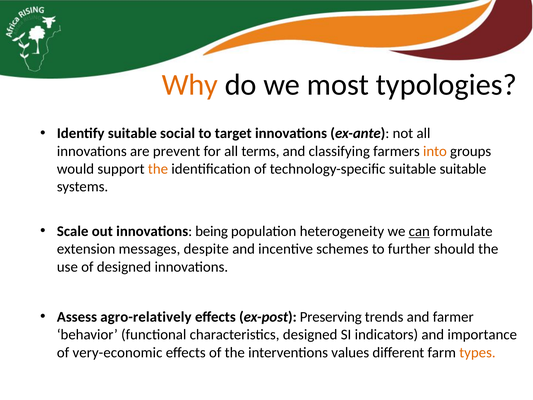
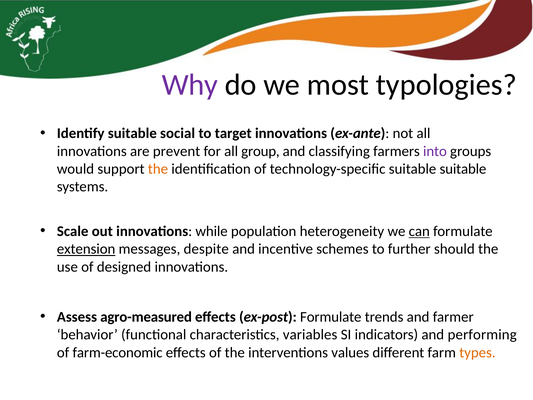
Why colour: orange -> purple
terms: terms -> group
into colour: orange -> purple
being: being -> while
extension underline: none -> present
agro-relatively: agro-relatively -> agro-measured
ex-post Preserving: Preserving -> Formulate
characteristics designed: designed -> variables
importance: importance -> performing
very-economic: very-economic -> farm-economic
